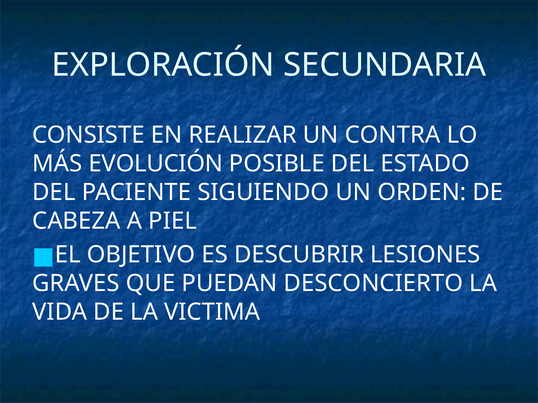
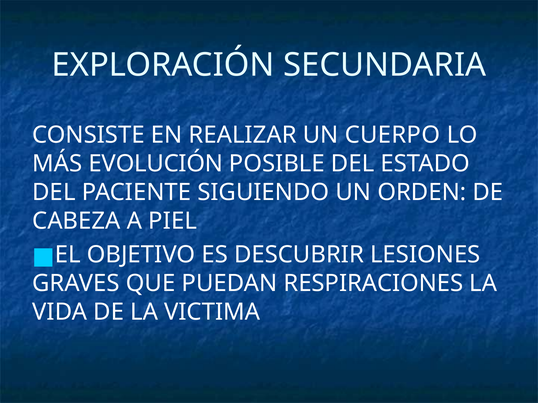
CONTRA: CONTRA -> CUERPO
DESCONCIERTO: DESCONCIERTO -> RESPIRACIONES
